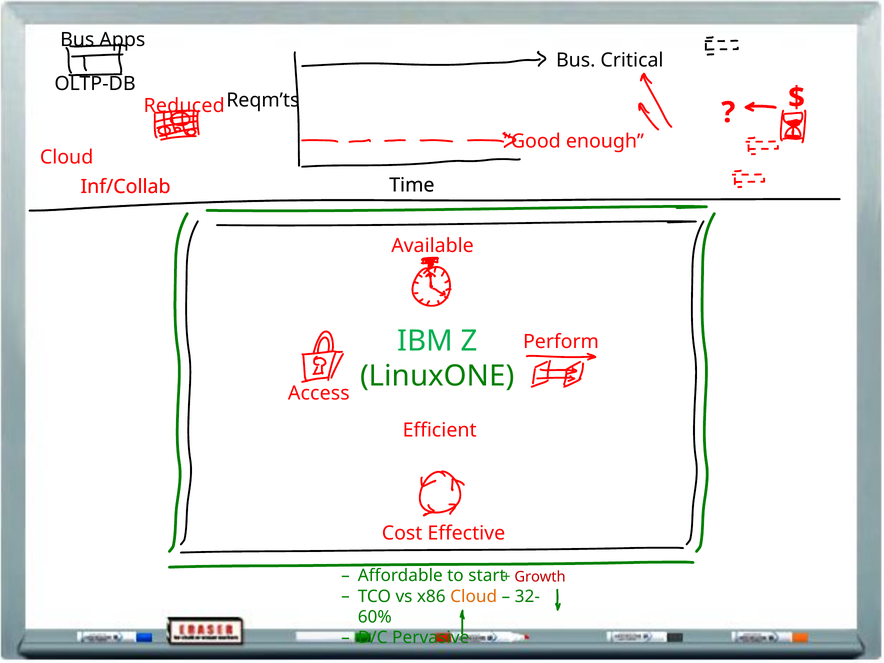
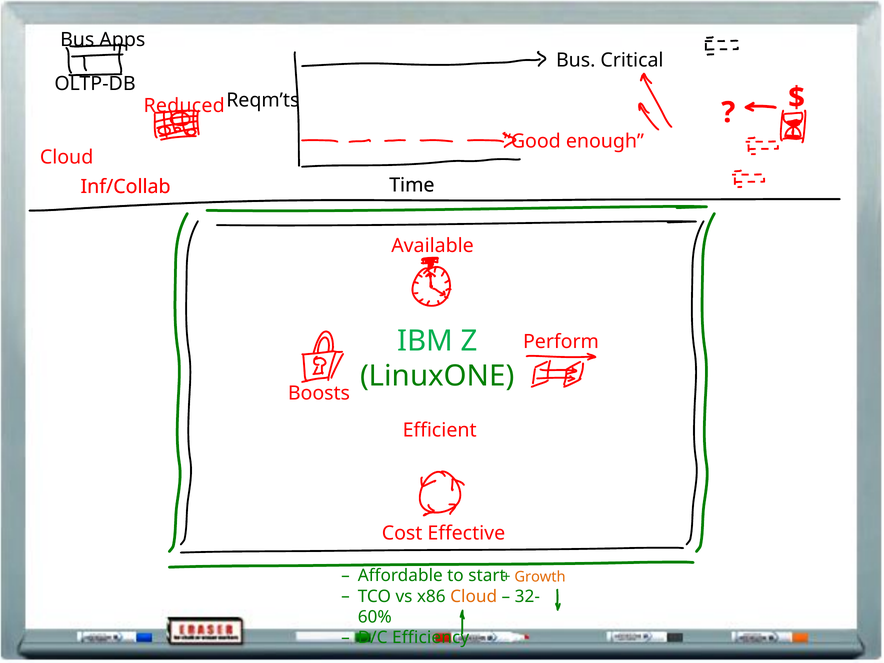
Access: Access -> Boosts
Growth colour: red -> orange
Pervasive: Pervasive -> Efficiency
